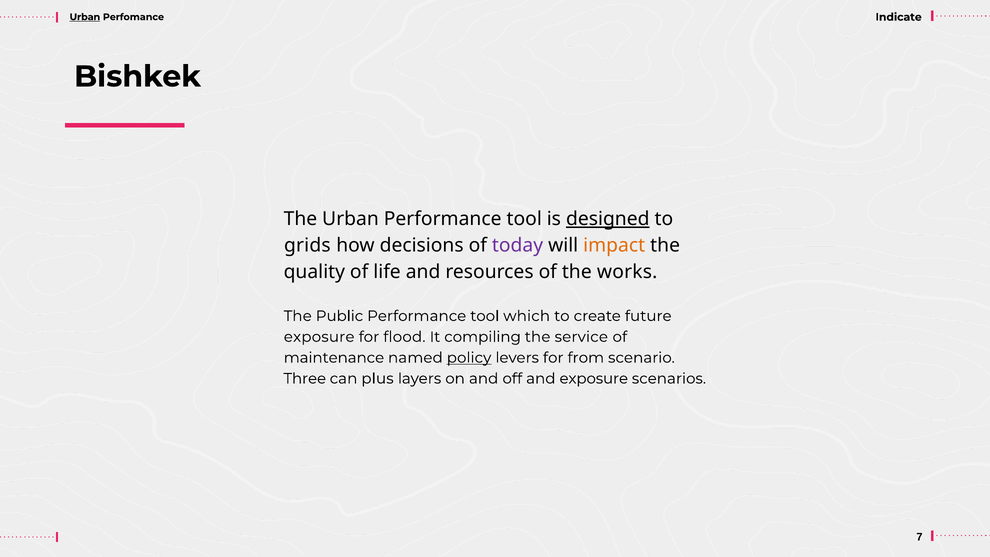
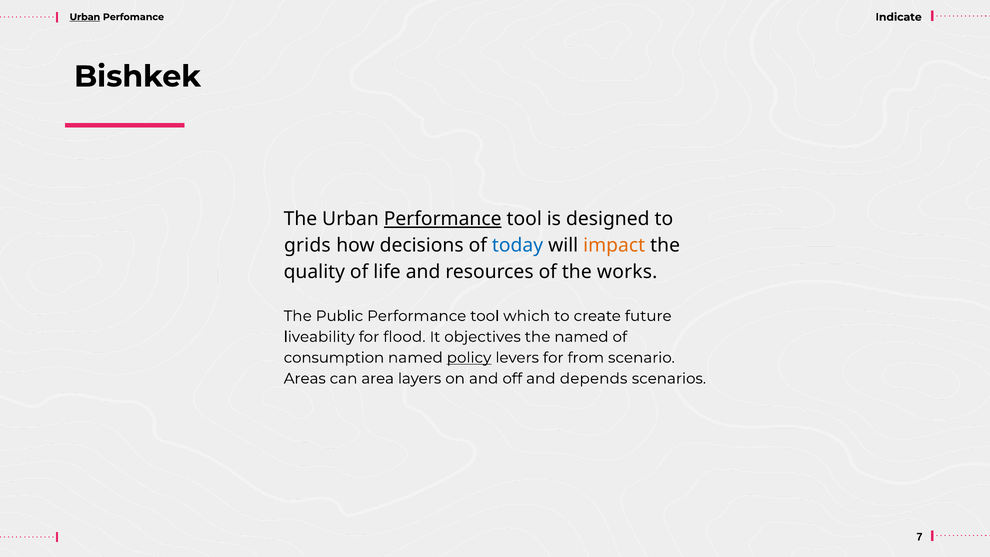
Performance at (443, 219) underline: none -> present
designed underline: present -> none
today colour: purple -> blue
exposure at (319, 337): exposure -> liveability
compiling: compiling -> objectives
the service: service -> named
maintenance: maintenance -> consumption
Three: Three -> Areas
plus: plus -> area
and exposure: exposure -> depends
